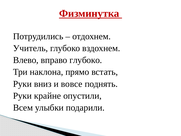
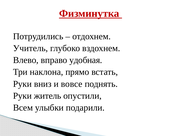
вправо глубоко: глубоко -> удобная
крайне: крайне -> житель
